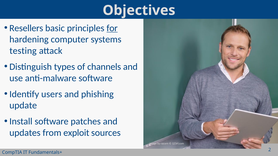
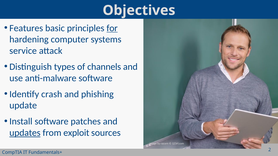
Resellers: Resellers -> Features
testing: testing -> service
users: users -> crash
updates underline: none -> present
